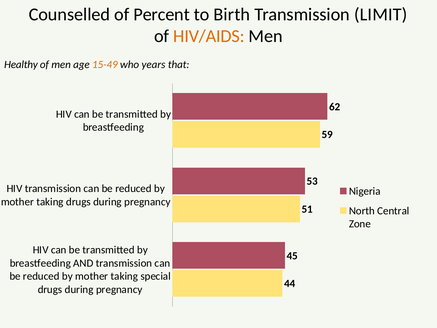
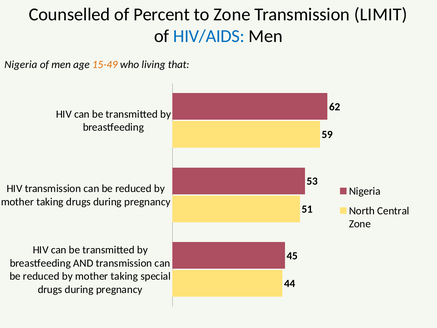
to Birth: Birth -> Zone
HIV/AIDS colour: orange -> blue
Healthy at (21, 65): Healthy -> Nigeria
years: years -> living
